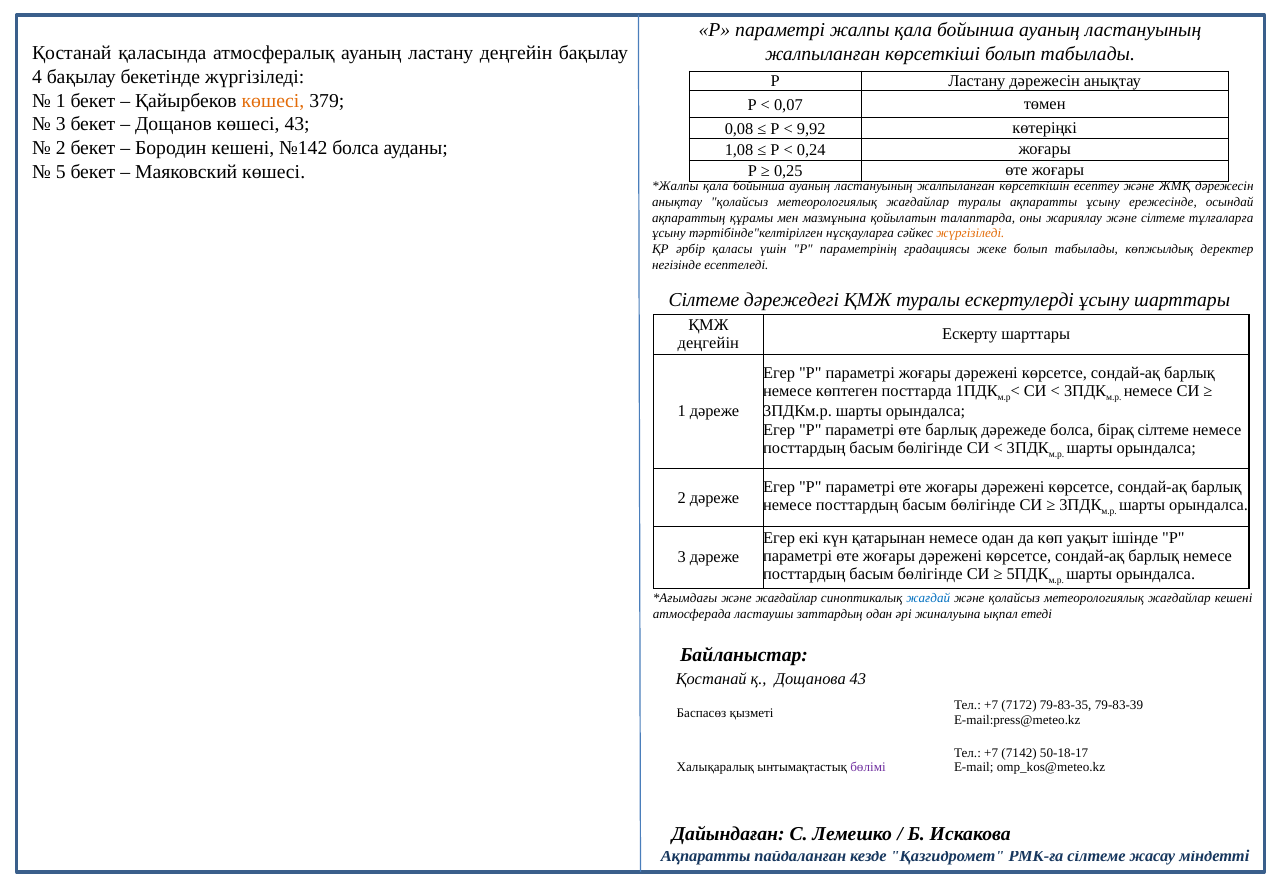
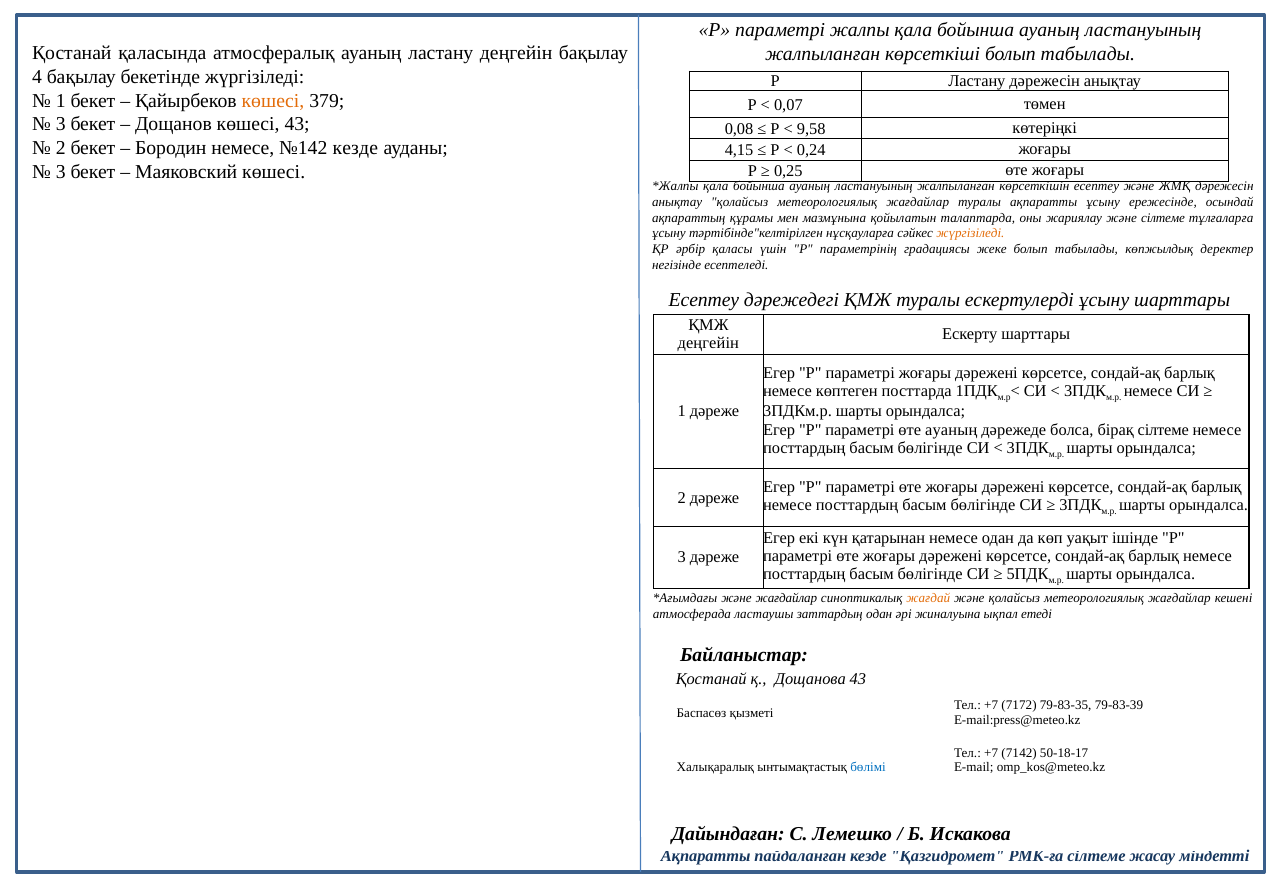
9,92: 9,92 -> 9,58
Бородин кешені: кешені -> немесе
№142 болса: болса -> кезде
1,08: 1,08 -> 4,15
5 at (61, 172): 5 -> 3
Сілтеме at (704, 300): Сілтеме -> Есептеу
өте барлық: барлық -> ауаның
жағдай colour: blue -> orange
бөлімі colour: purple -> blue
